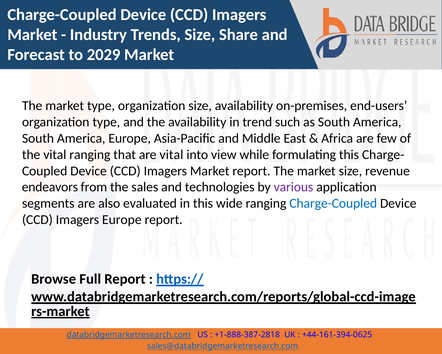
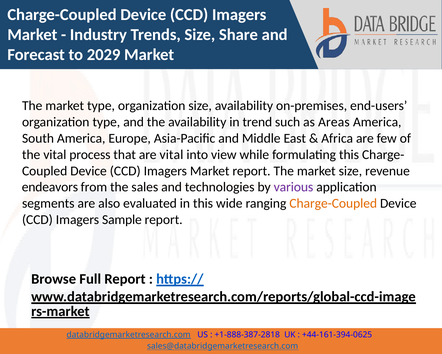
as South: South -> Areas
vital ranging: ranging -> process
Charge-Coupled at (333, 203) colour: blue -> orange
Imagers Europe: Europe -> Sample
